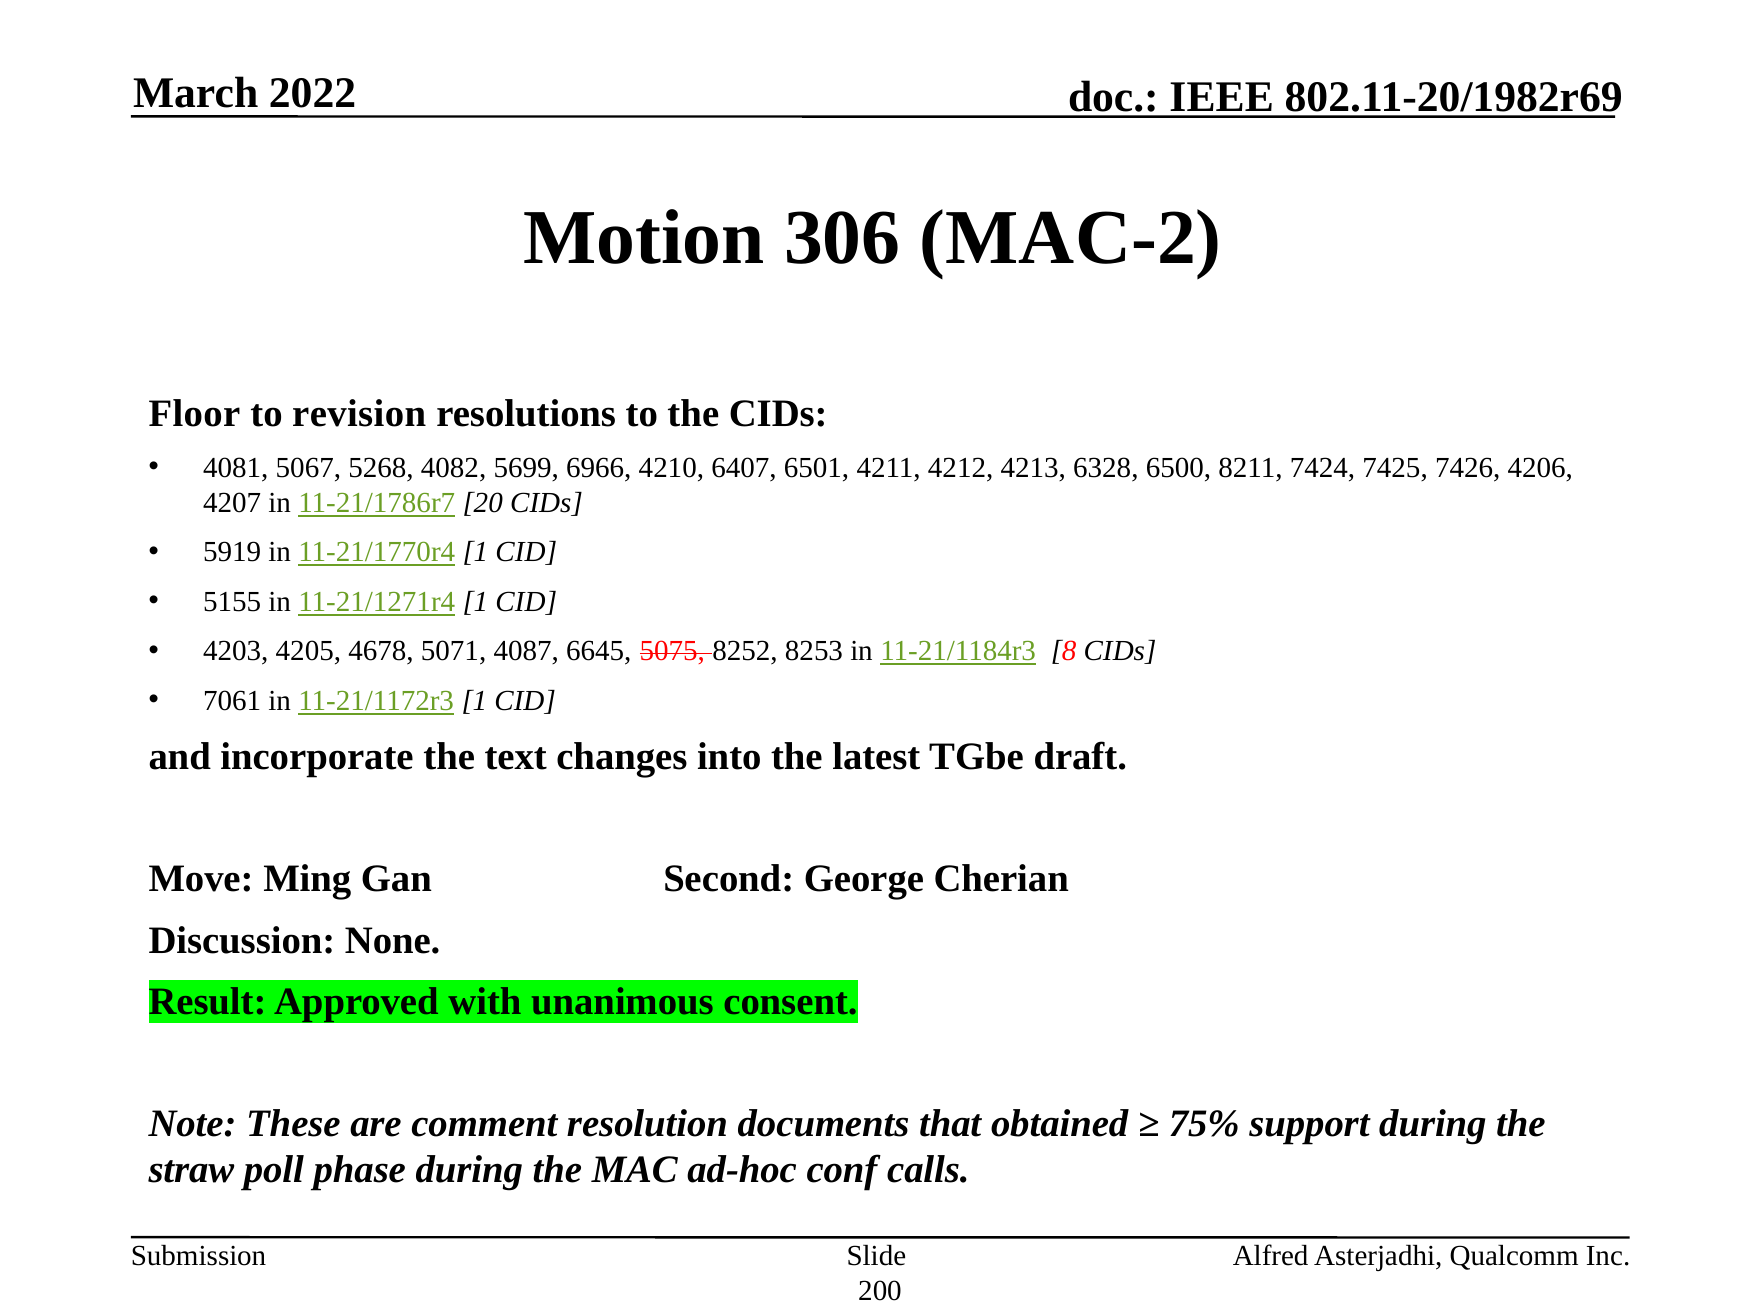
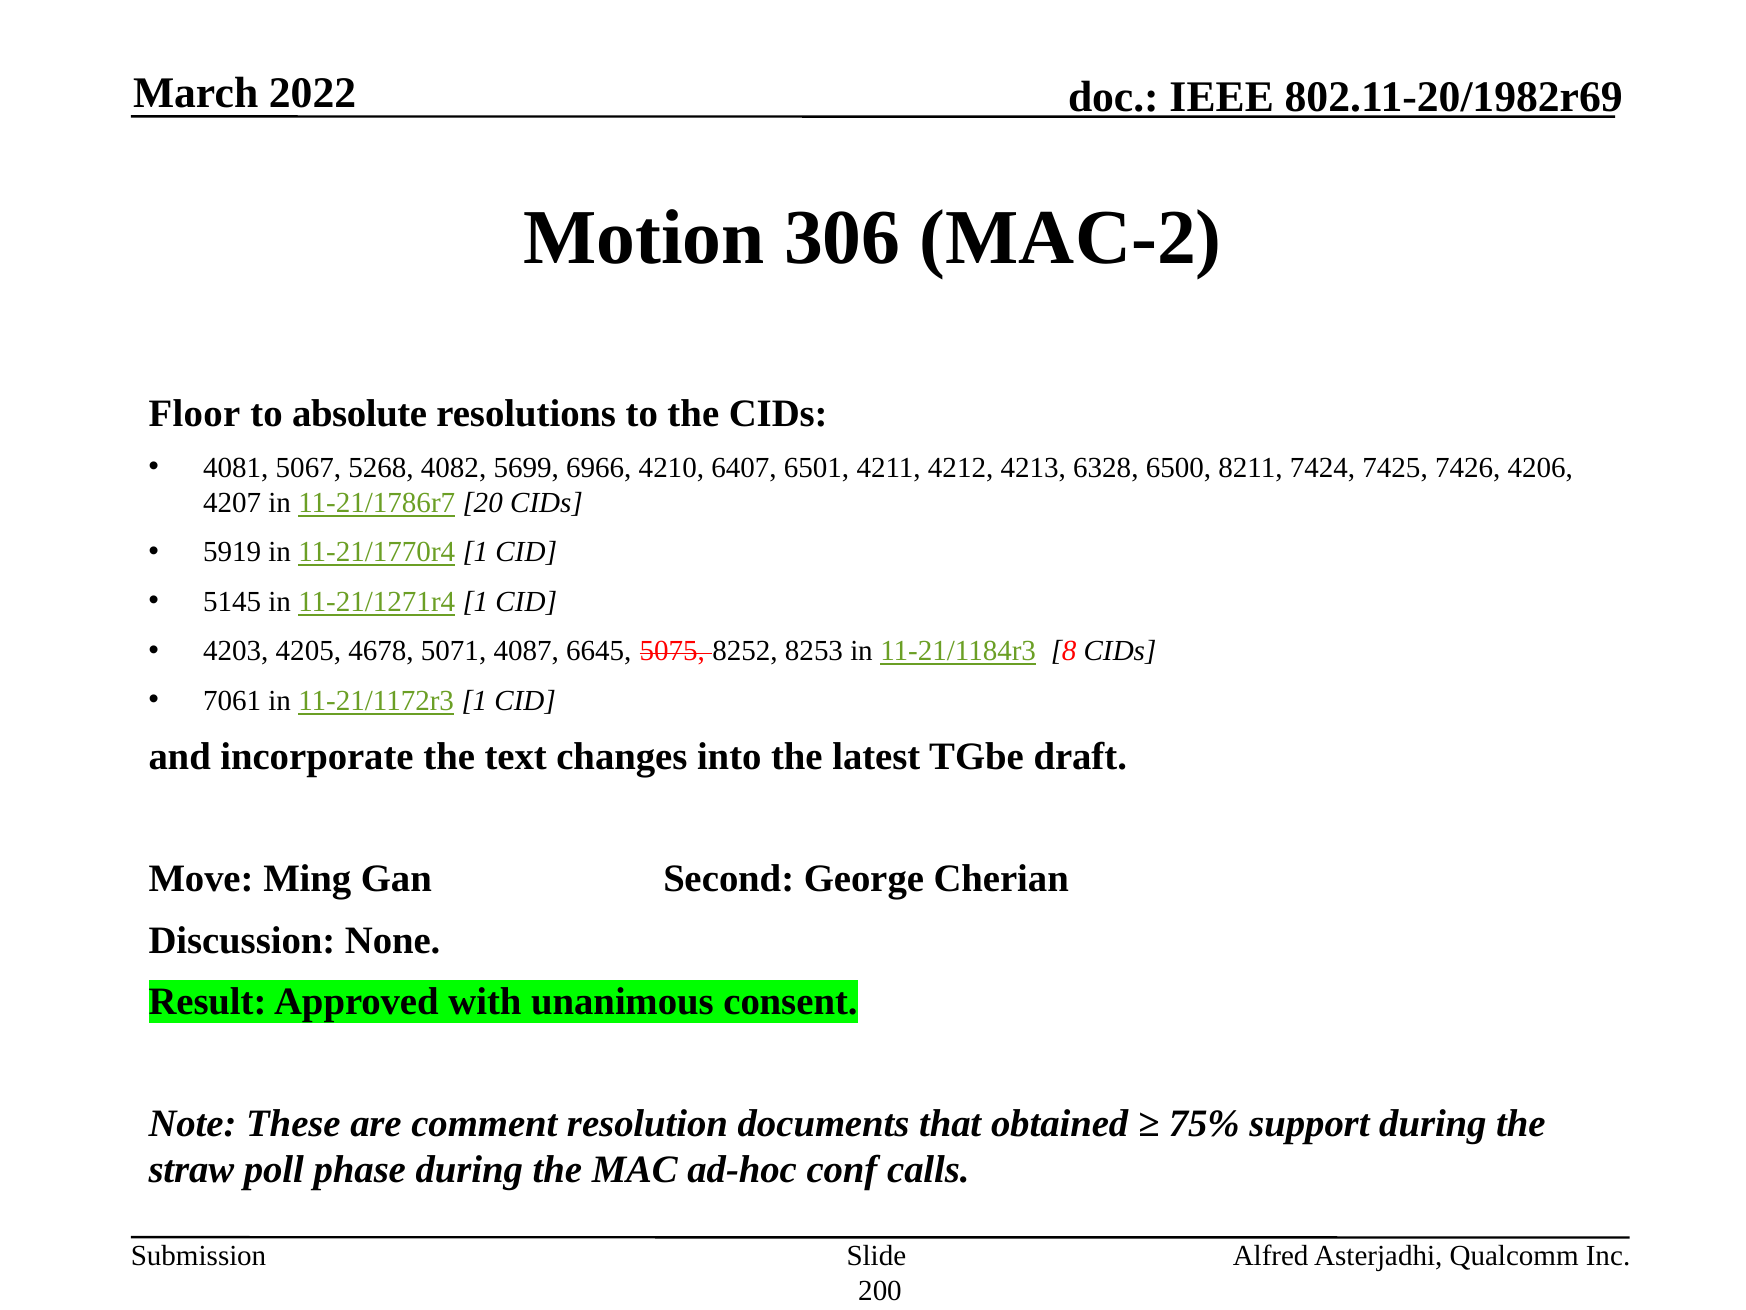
revision: revision -> absolute
5155: 5155 -> 5145
